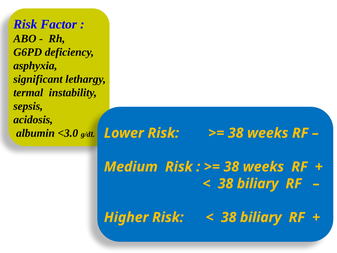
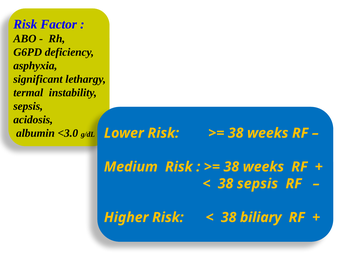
biliary at (258, 183): biliary -> sepsis
